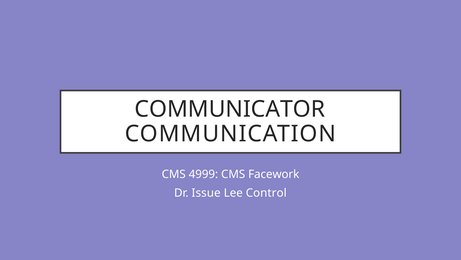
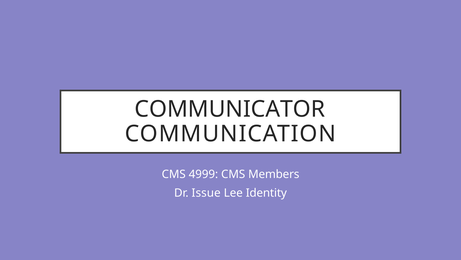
Facework: Facework -> Members
Control: Control -> Identity
